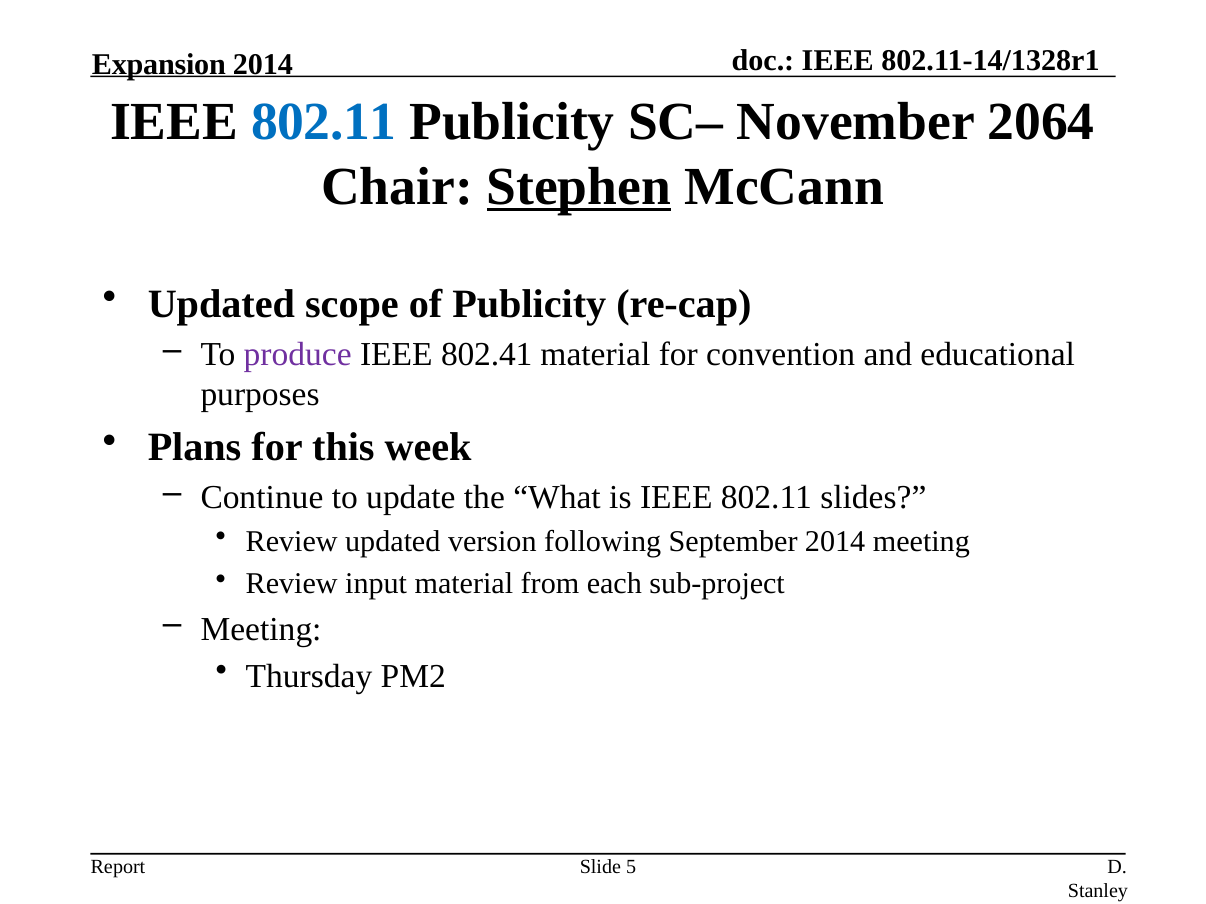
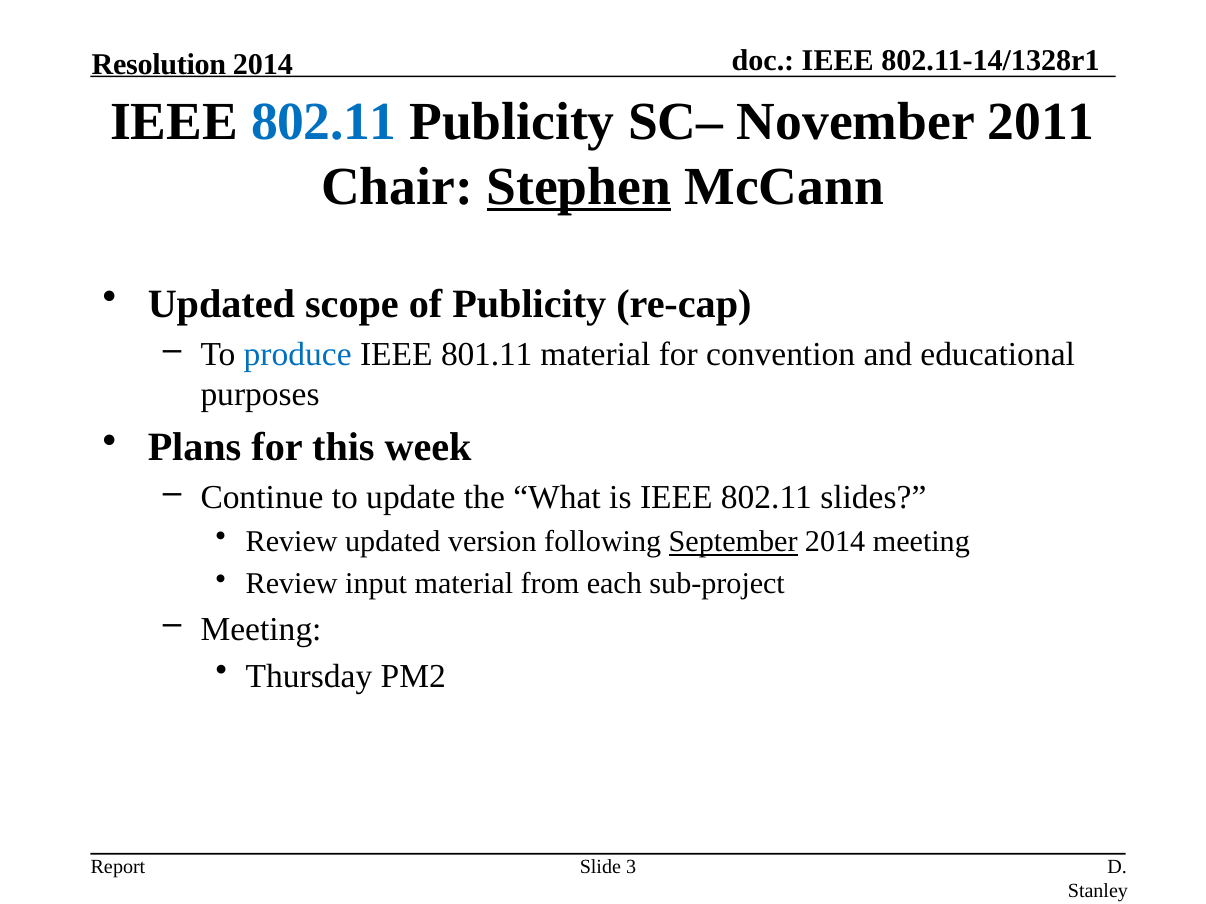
Expansion: Expansion -> Resolution
2064: 2064 -> 2011
produce colour: purple -> blue
802.41: 802.41 -> 801.11
September underline: none -> present
5: 5 -> 3
